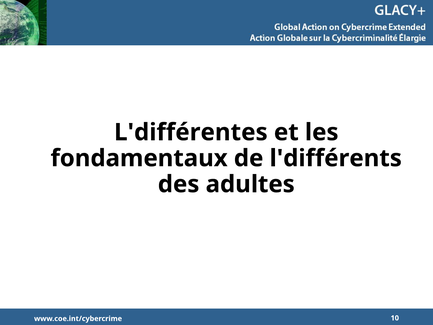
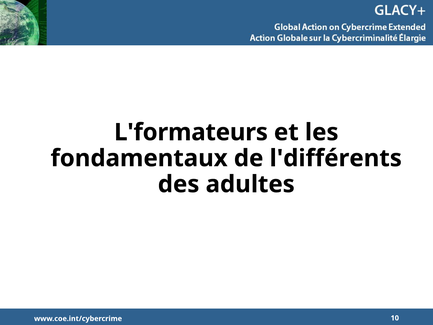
L'différentes: L'différentes -> L'formateurs
